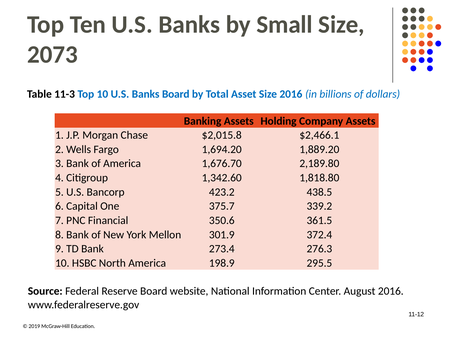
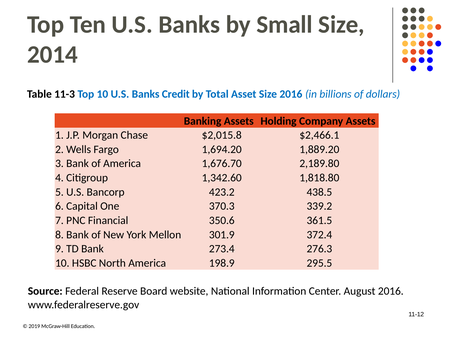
2073: 2073 -> 2014
Banks Board: Board -> Credit
375.7: 375.7 -> 370.3
